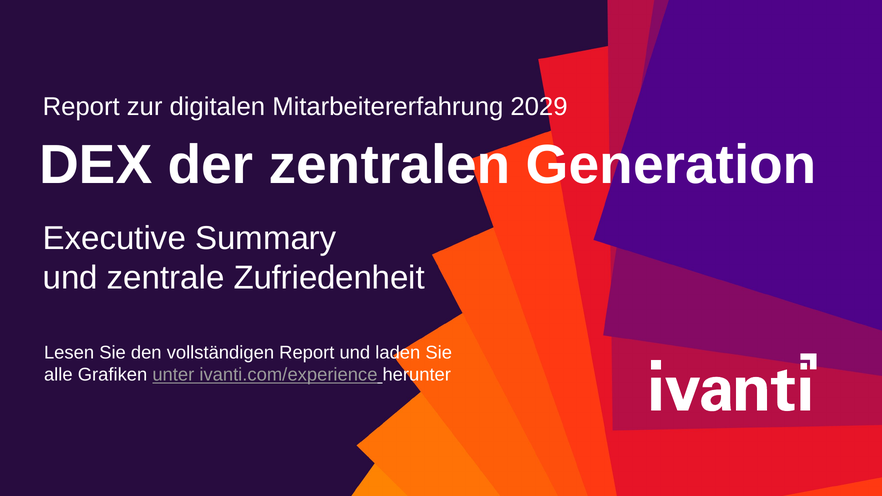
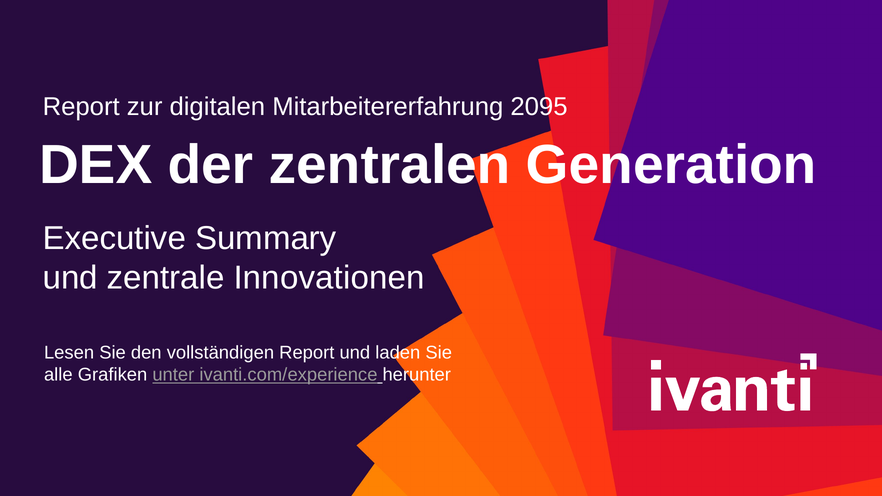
2029: 2029 -> 2095
Zufriedenheit: Zufriedenheit -> Innovationen
